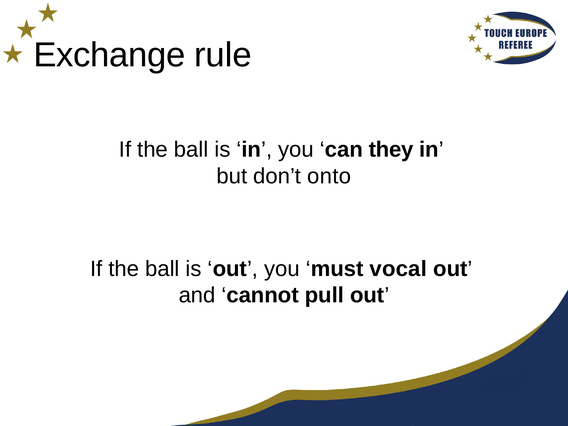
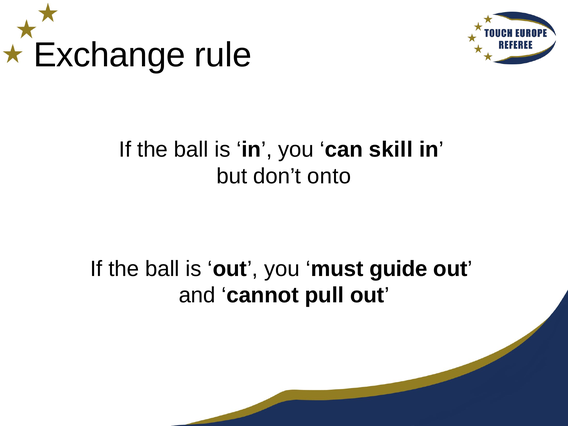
they: they -> skill
vocal: vocal -> guide
